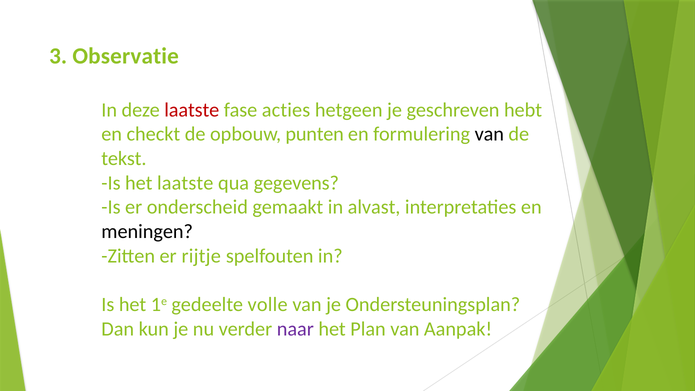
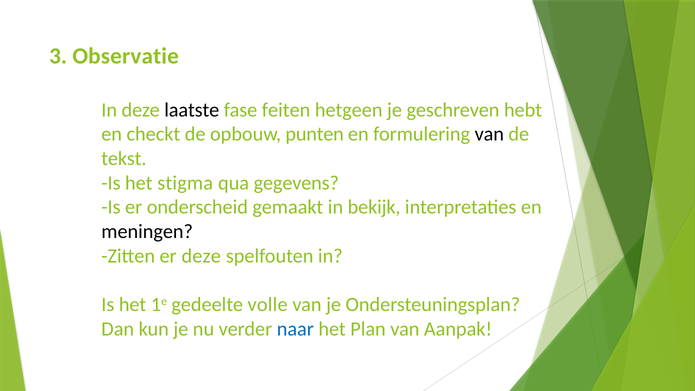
laatste at (192, 110) colour: red -> black
acties: acties -> feiten
het laatste: laatste -> stigma
alvast: alvast -> bekijk
er rijtje: rijtje -> deze
naar colour: purple -> blue
